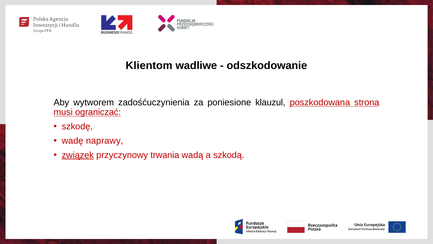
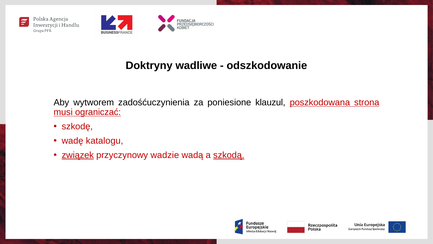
Klientom: Klientom -> Doktryny
naprawy: naprawy -> katalogu
trwania: trwania -> wadzie
szkodą underline: none -> present
